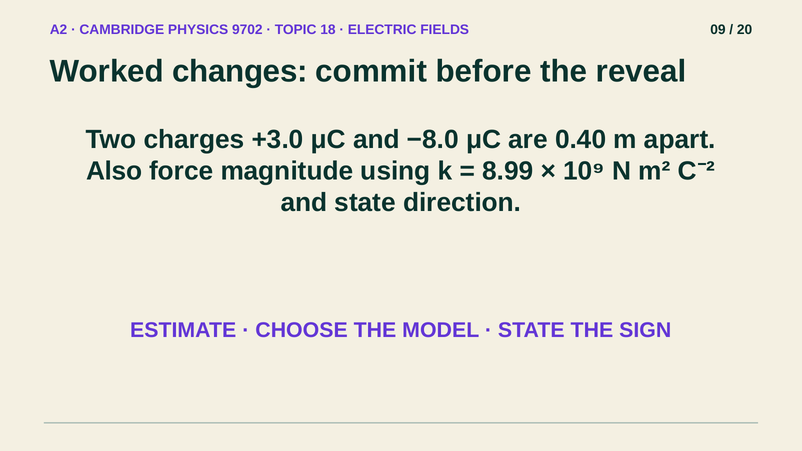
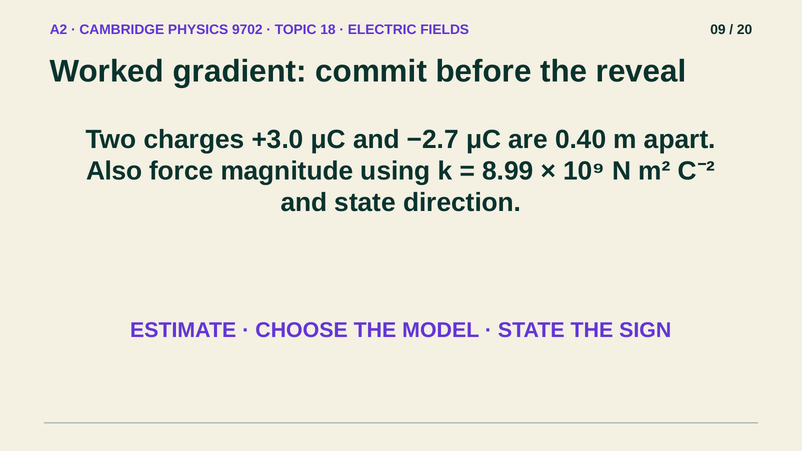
changes: changes -> gradient
−8.0: −8.0 -> −2.7
